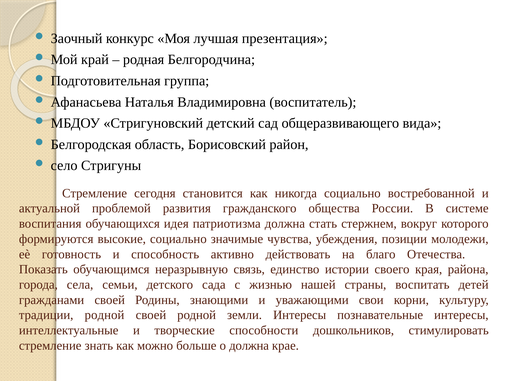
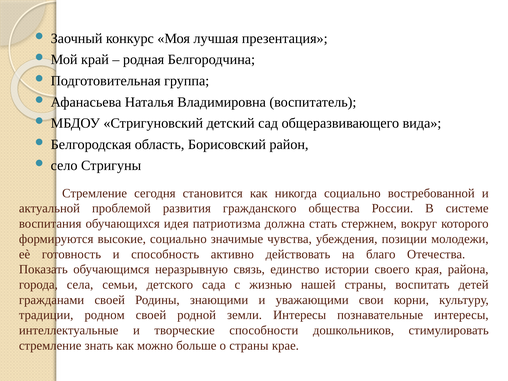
традиции родной: родной -> родном
о должна: должна -> страны
